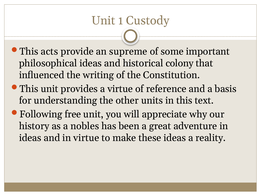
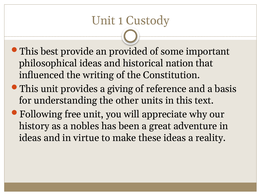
acts: acts -> best
supreme: supreme -> provided
colony: colony -> nation
a virtue: virtue -> giving
